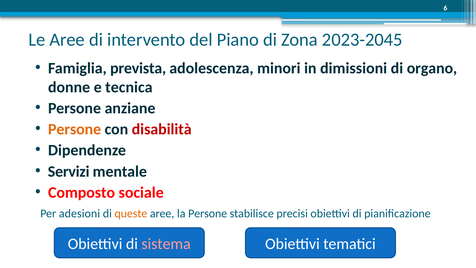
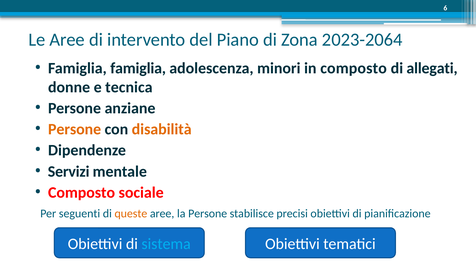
2023-2045: 2023-2045 -> 2023-2064
Famiglia prevista: prevista -> famiglia
in dimissioni: dimissioni -> composto
organo: organo -> allegati
disabilità colour: red -> orange
adesioni: adesioni -> seguenti
sistema colour: pink -> light blue
